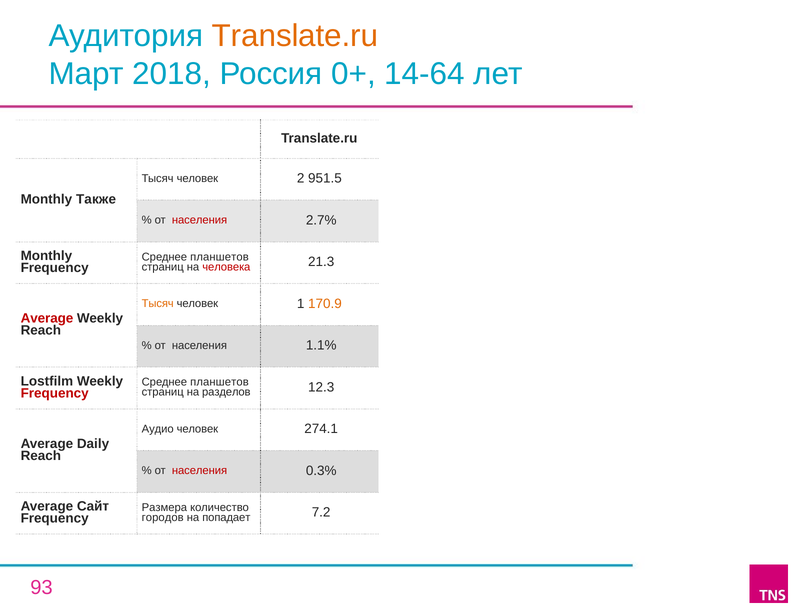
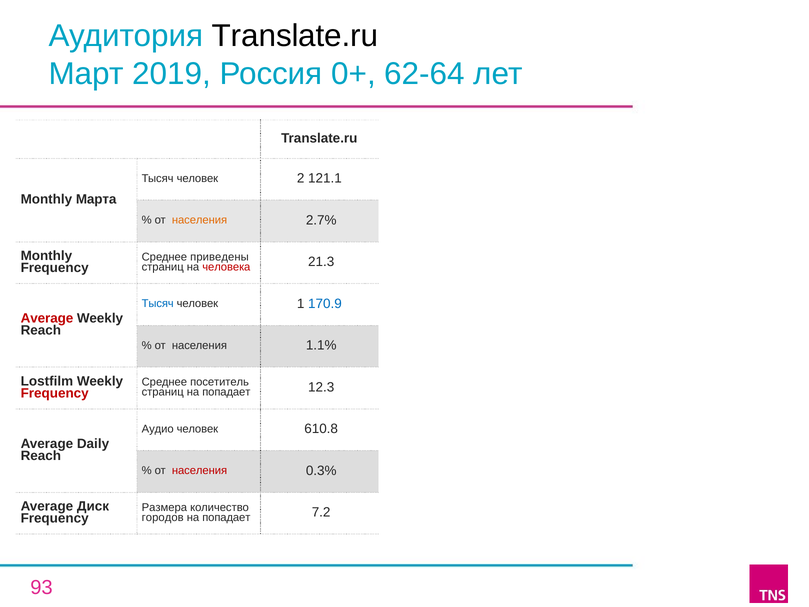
Translate.ru at (295, 36) colour: orange -> black
2018: 2018 -> 2019
14-64: 14-64 -> 62-64
951.5: 951.5 -> 121.1
Также: Также -> Марта
населения at (200, 220) colour: red -> orange
планшетов at (219, 257): планшетов -> приведены
Тысяч at (158, 304) colour: orange -> blue
170.9 colour: orange -> blue
планшетов at (219, 382): планшетов -> посетитель
страниц на разделов: разделов -> попадает
274.1: 274.1 -> 610.8
Сайт: Сайт -> Диск
